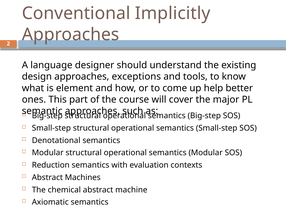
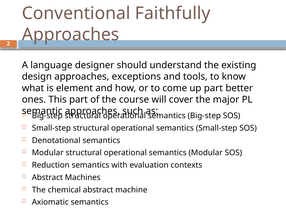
Implicitly: Implicitly -> Faithfully
up help: help -> part
